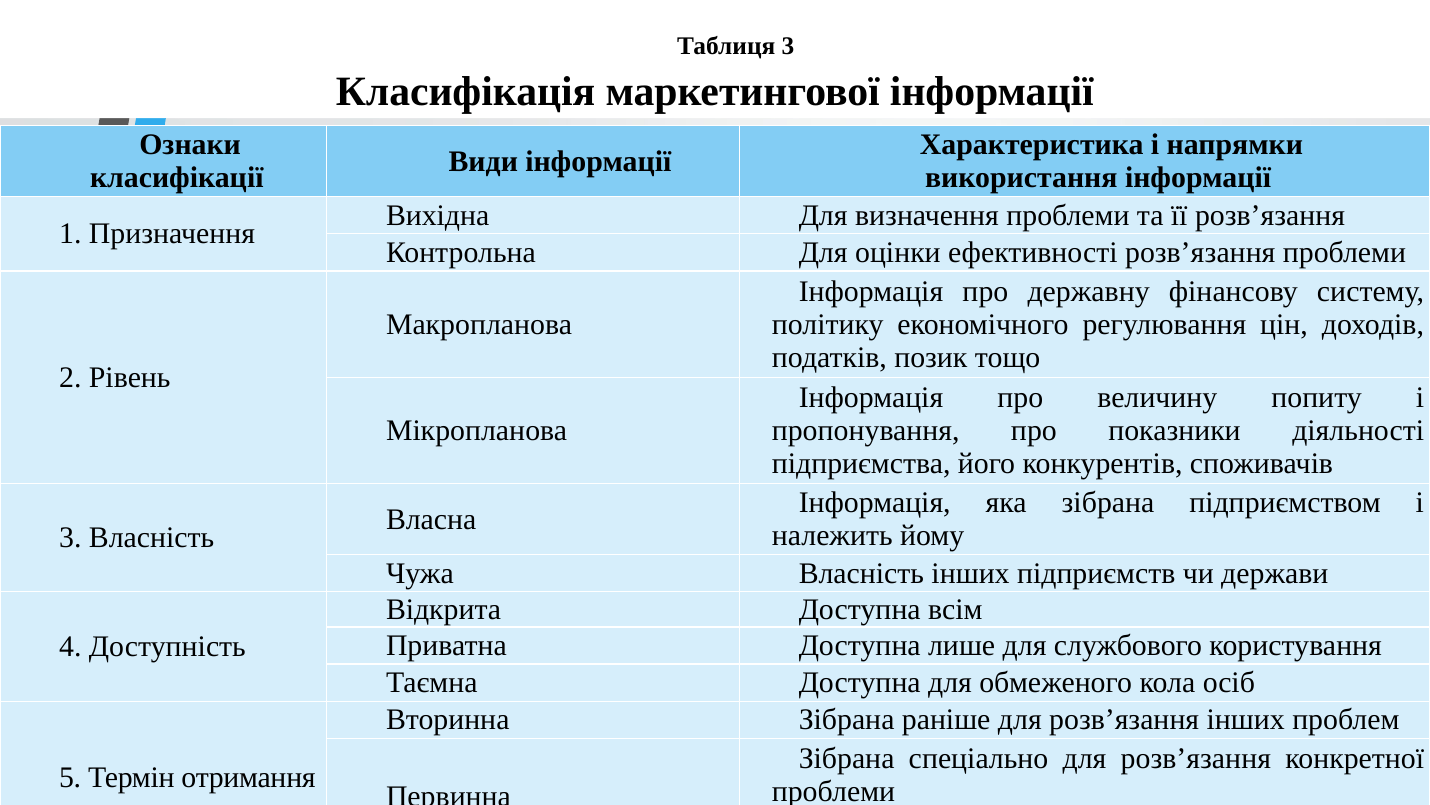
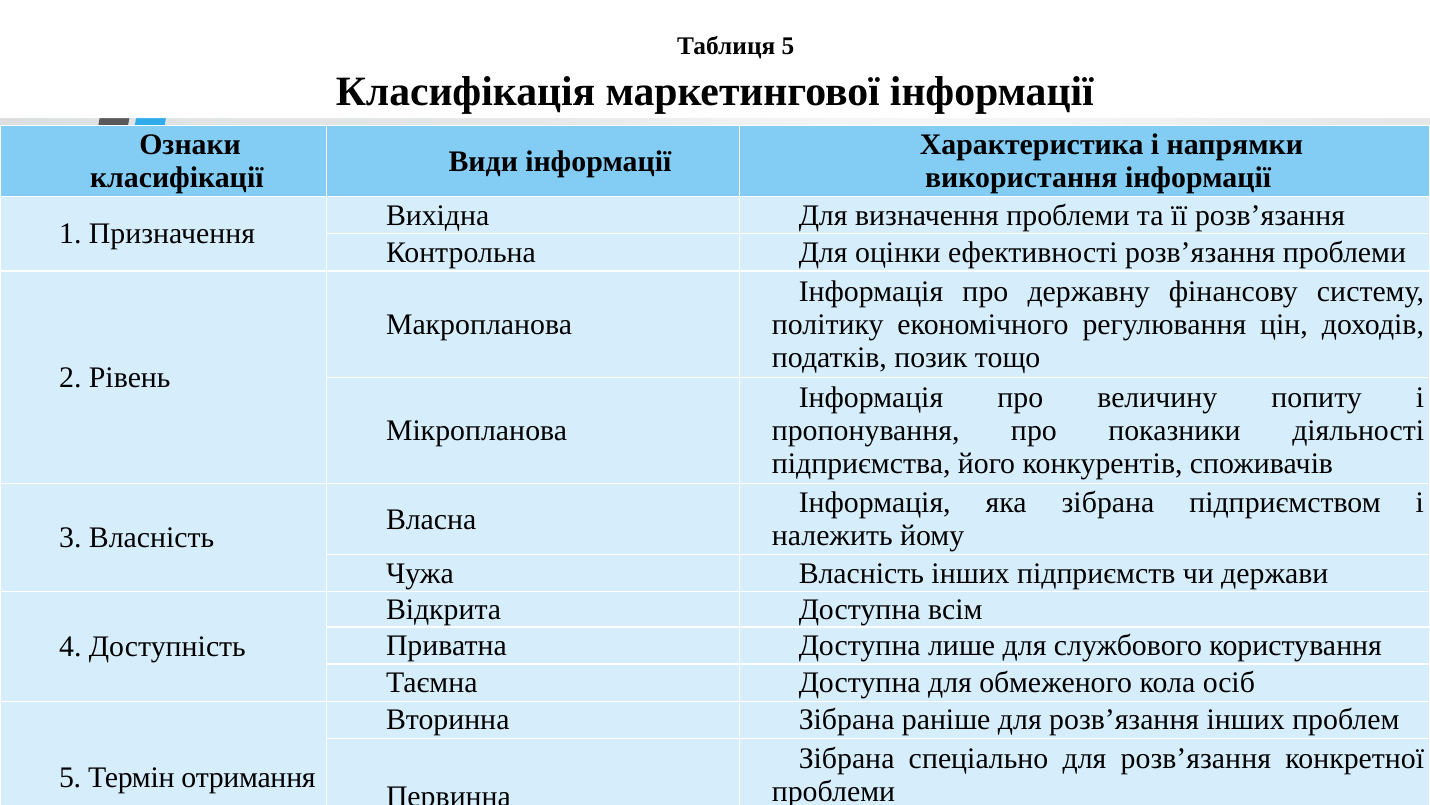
Таблиця 3: 3 -> 5
